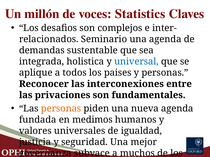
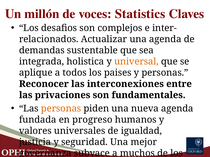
Seminario: Seminario -> Actualizar
universal colour: blue -> orange
medimos: medimos -> progreso
